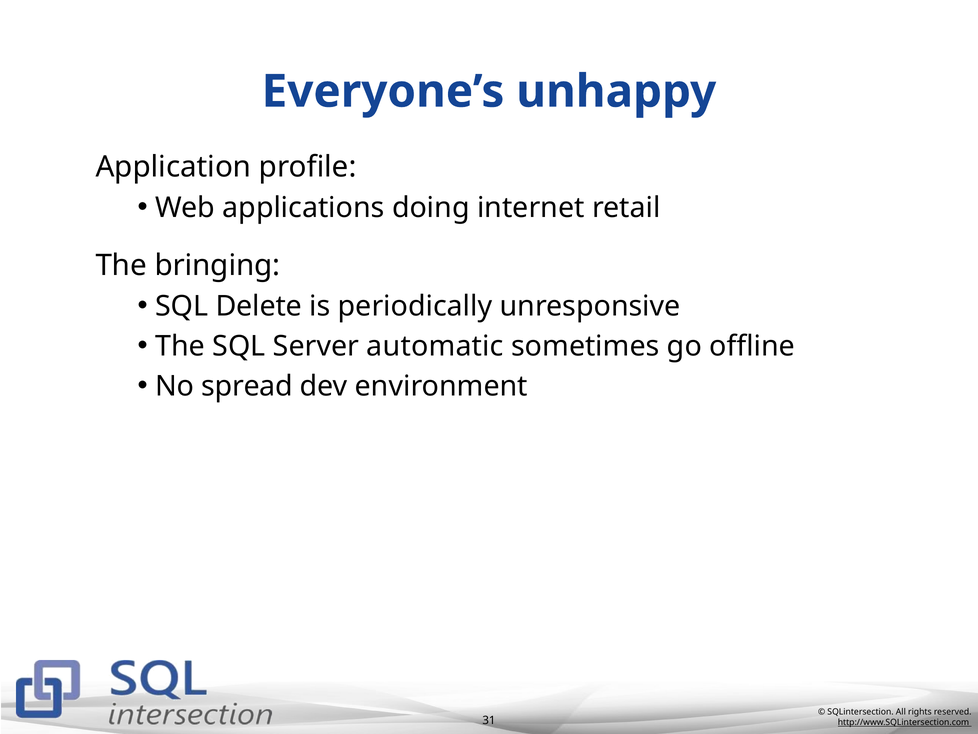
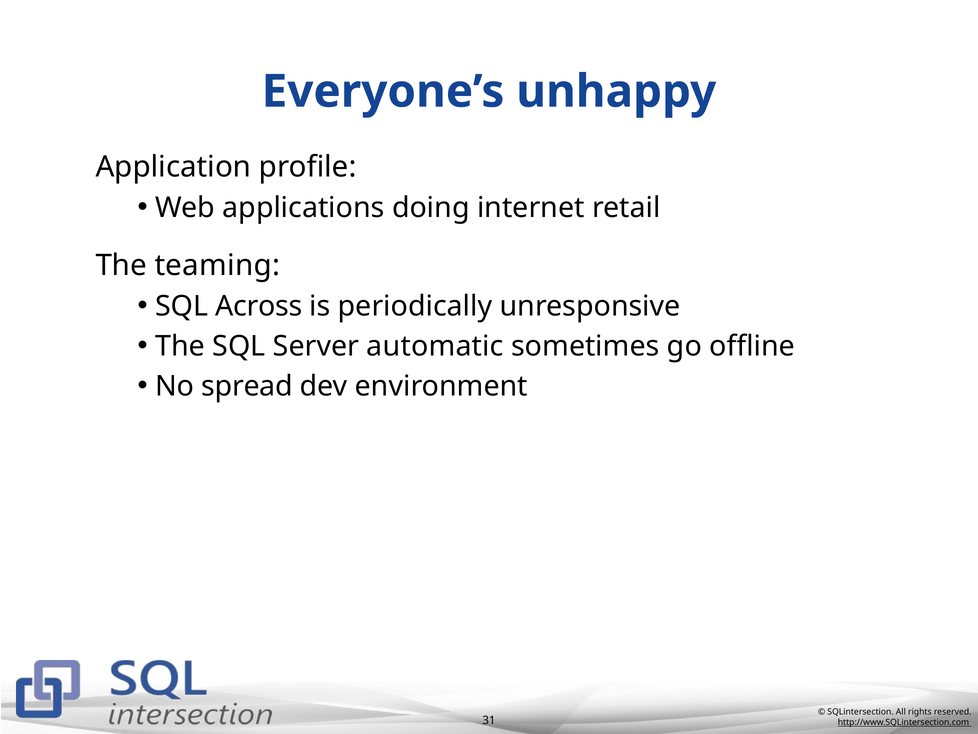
bringing: bringing -> teaming
Delete: Delete -> Across
